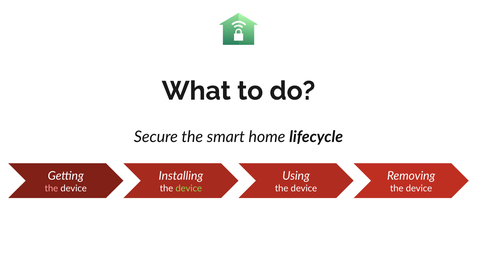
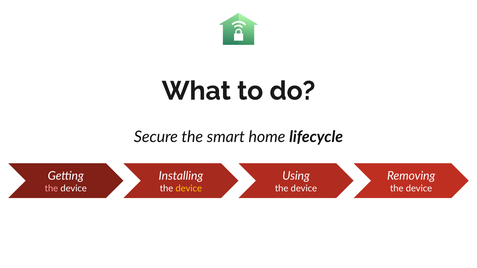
device at (189, 189) colour: light green -> yellow
